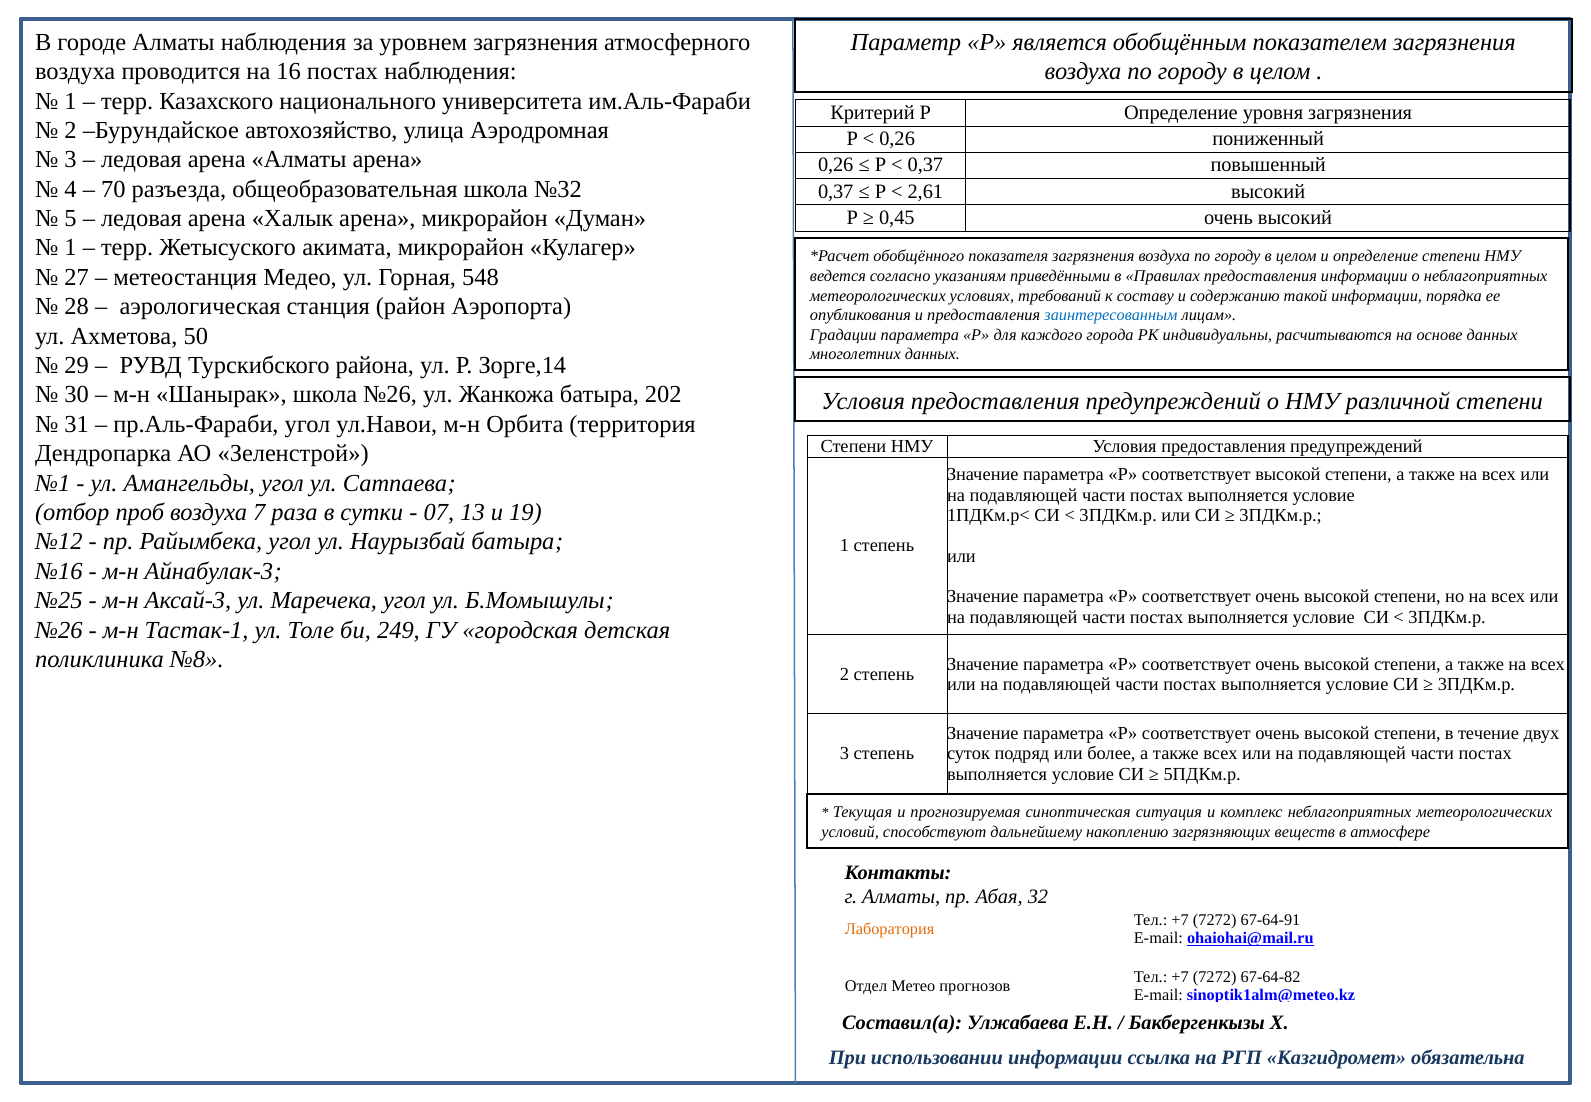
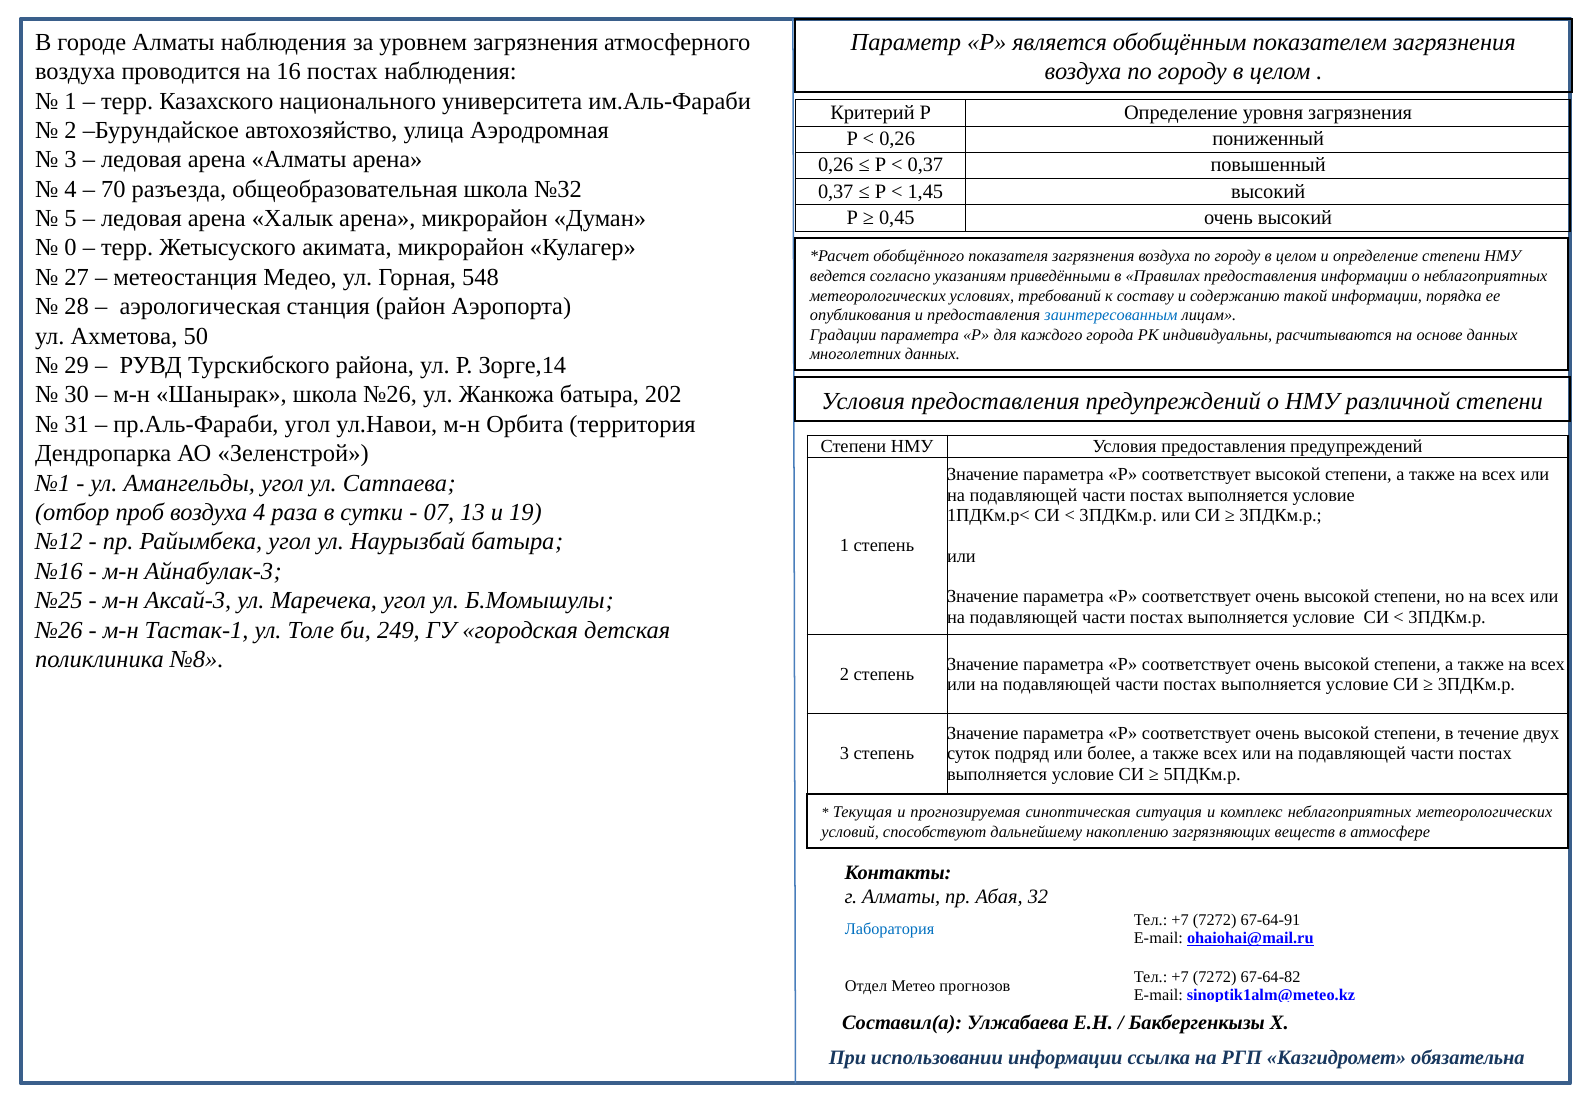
2,61: 2,61 -> 1,45
1 at (71, 248): 1 -> 0
воздуха 7: 7 -> 4
Лаборатория colour: orange -> blue
